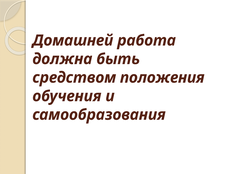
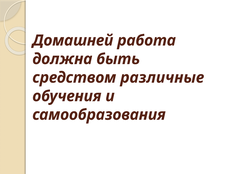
положения: положения -> различные
